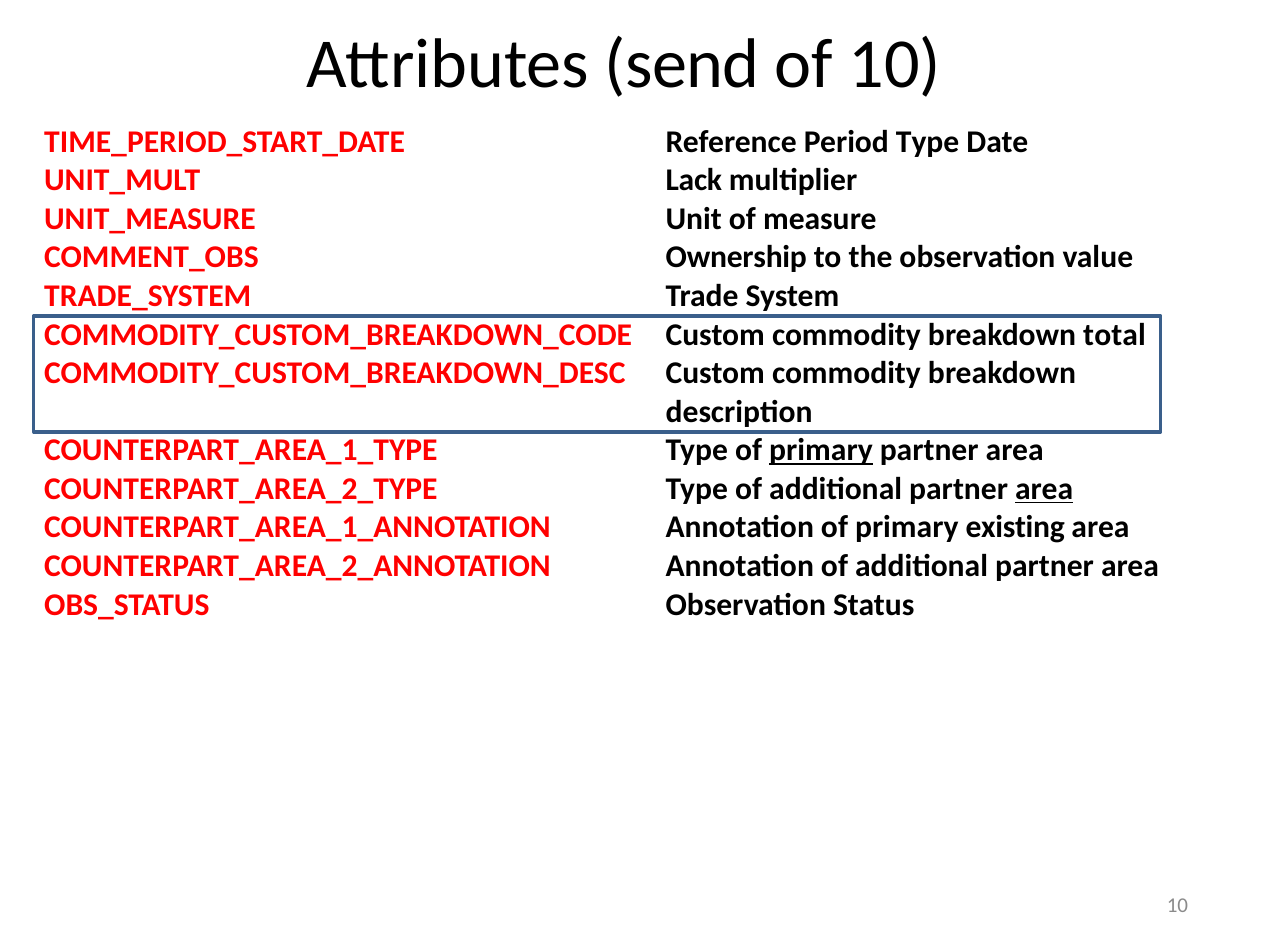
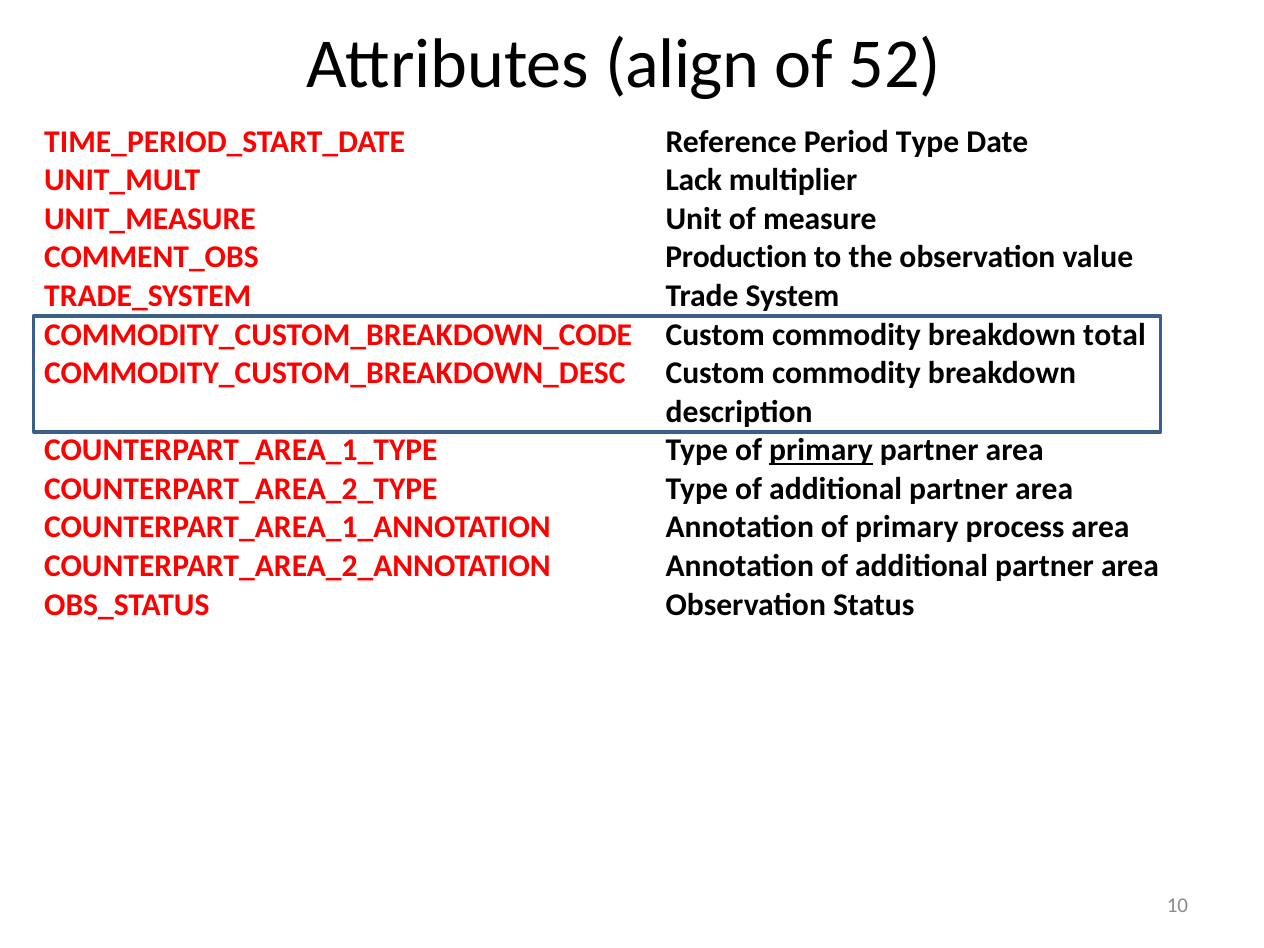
send: send -> align
of 10: 10 -> 52
Ownership: Ownership -> Production
area at (1044, 489) underline: present -> none
existing: existing -> process
